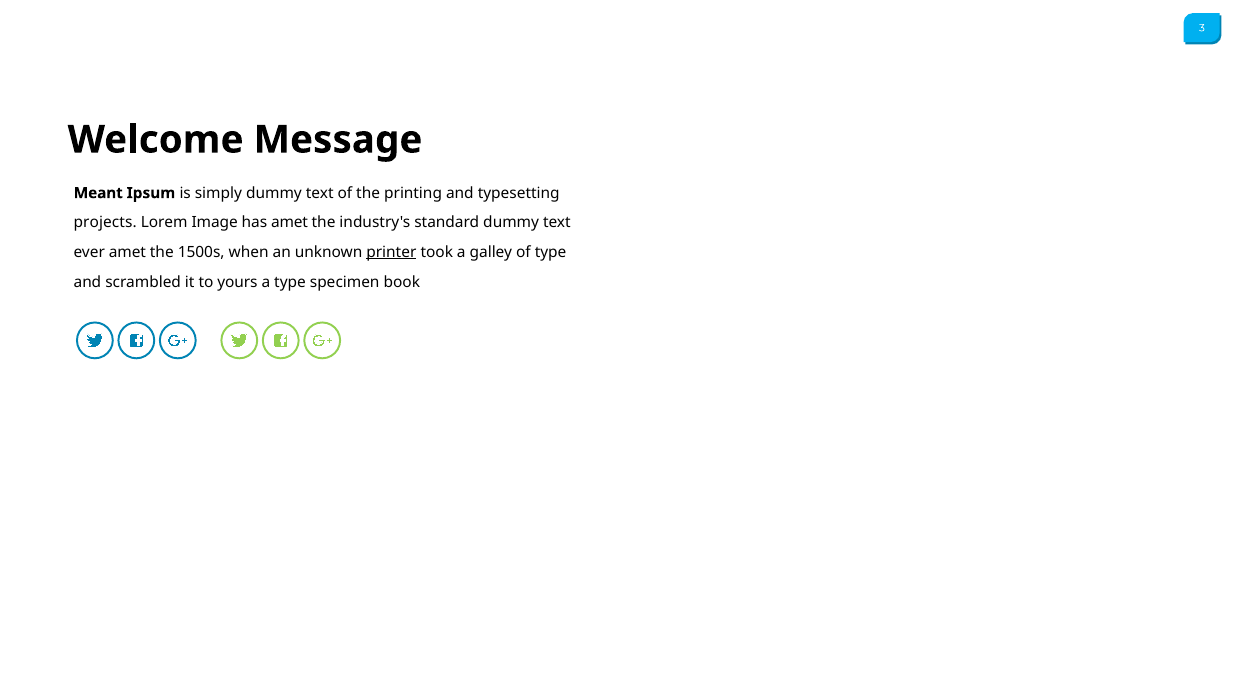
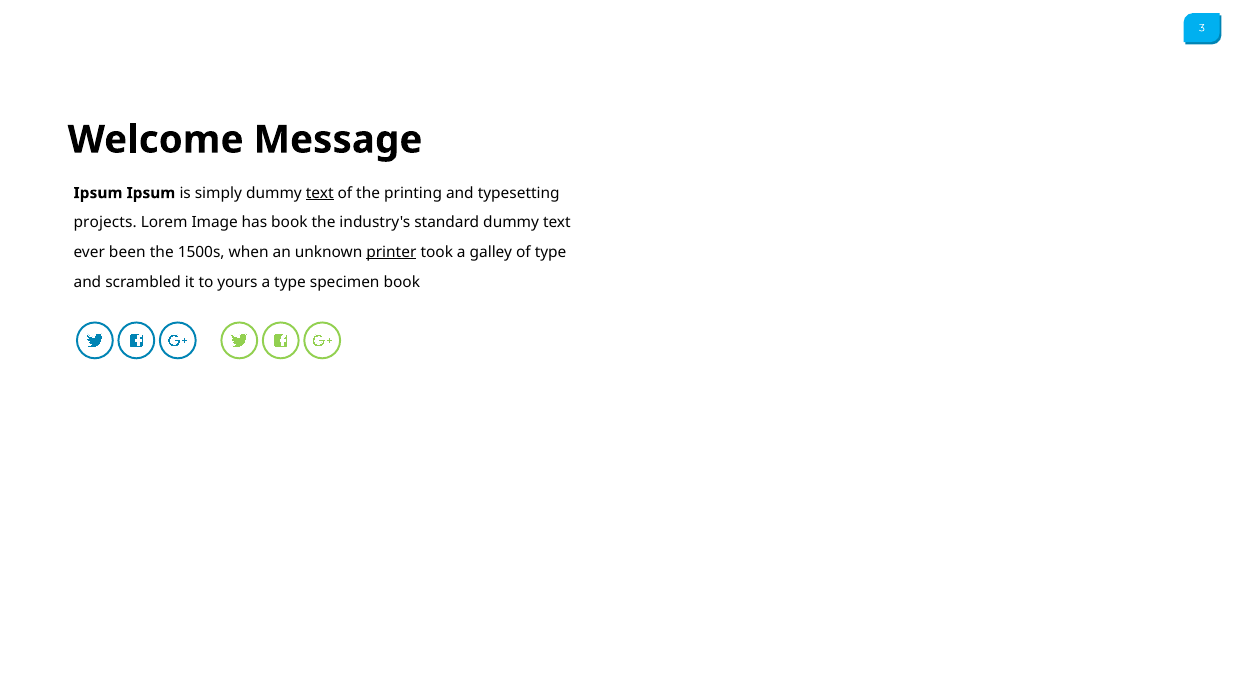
Meant at (98, 193): Meant -> Ipsum
text at (320, 193) underline: none -> present
has amet: amet -> book
ever amet: amet -> been
